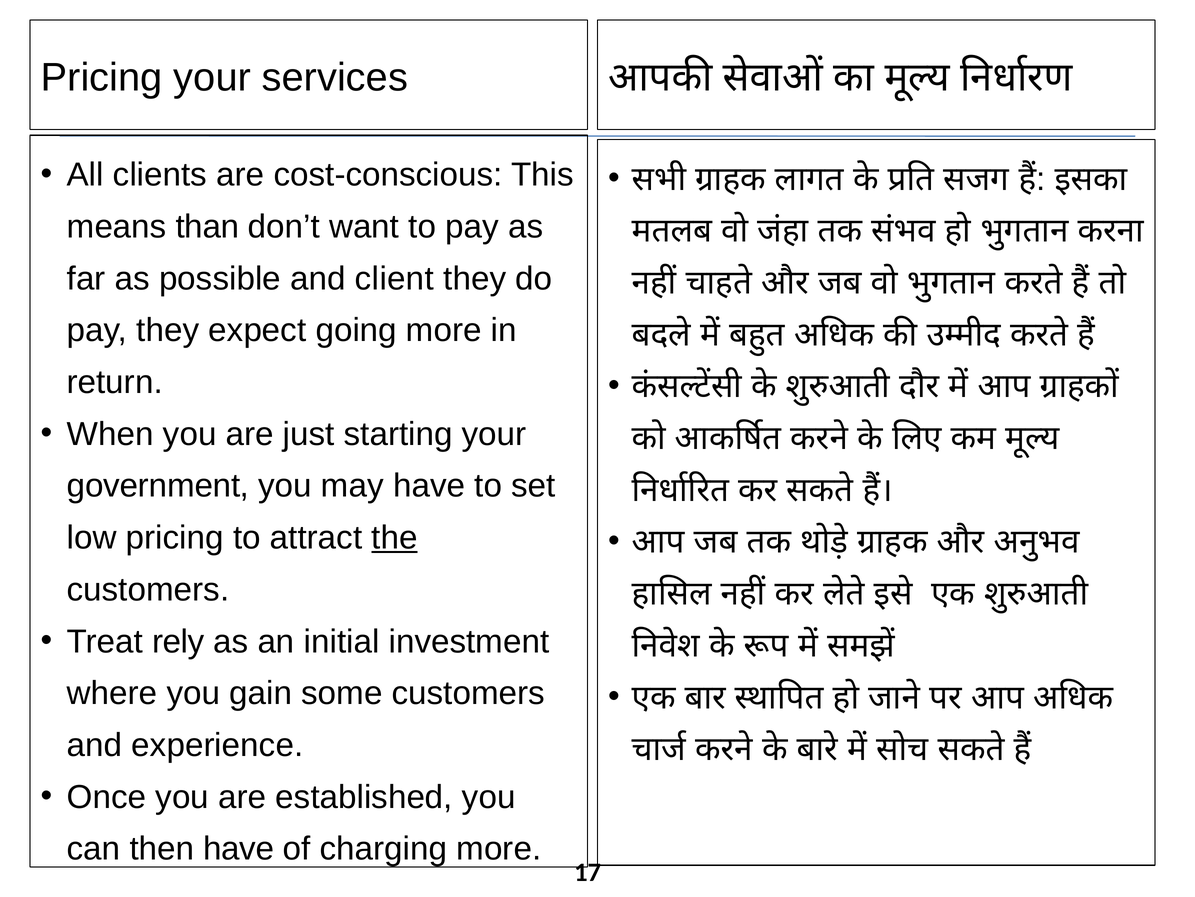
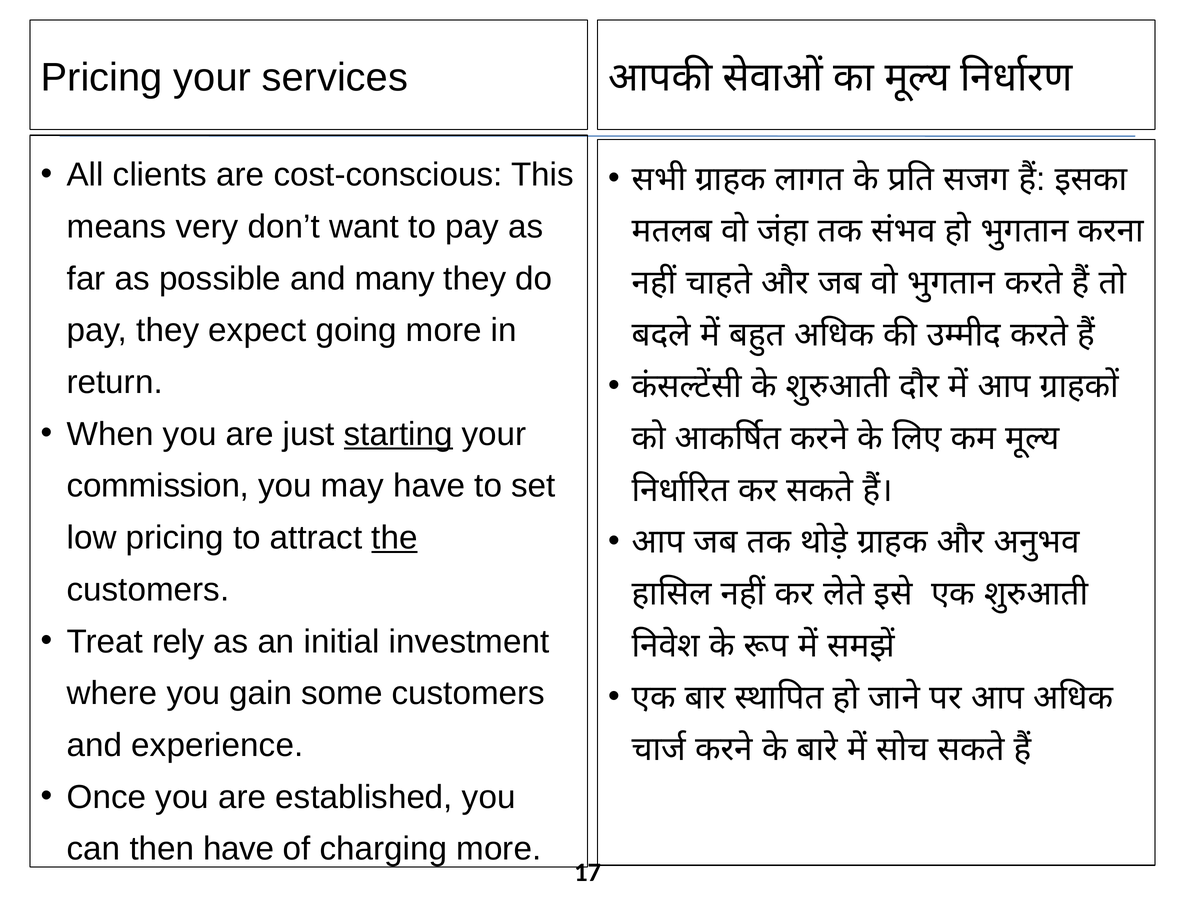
than: than -> very
client: client -> many
starting underline: none -> present
government: government -> commission
